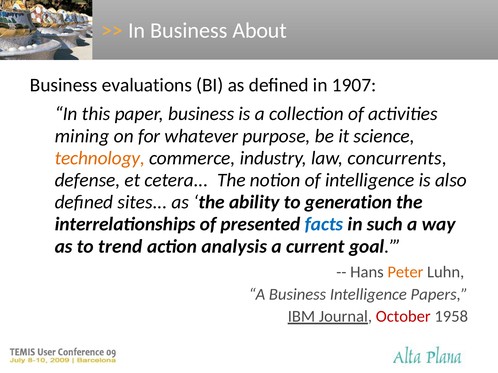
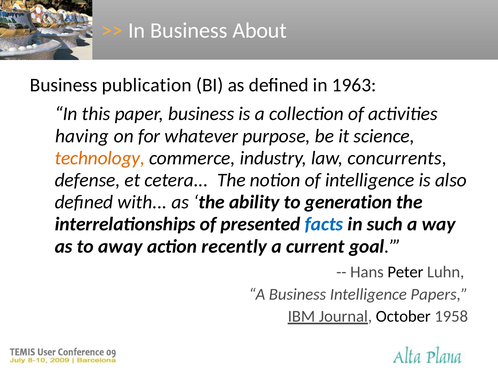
evaluations: evaluations -> publication
1907: 1907 -> 1963
mining: mining -> having
sites: sites -> with
trend: trend -> away
analysis: analysis -> recently
Peter colour: orange -> black
October colour: red -> black
